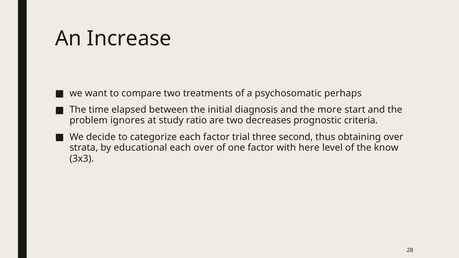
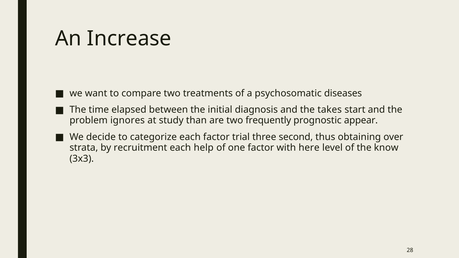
perhaps: perhaps -> diseases
more: more -> takes
ratio: ratio -> than
decreases: decreases -> frequently
criteria: criteria -> appear
educational: educational -> recruitment
each over: over -> help
